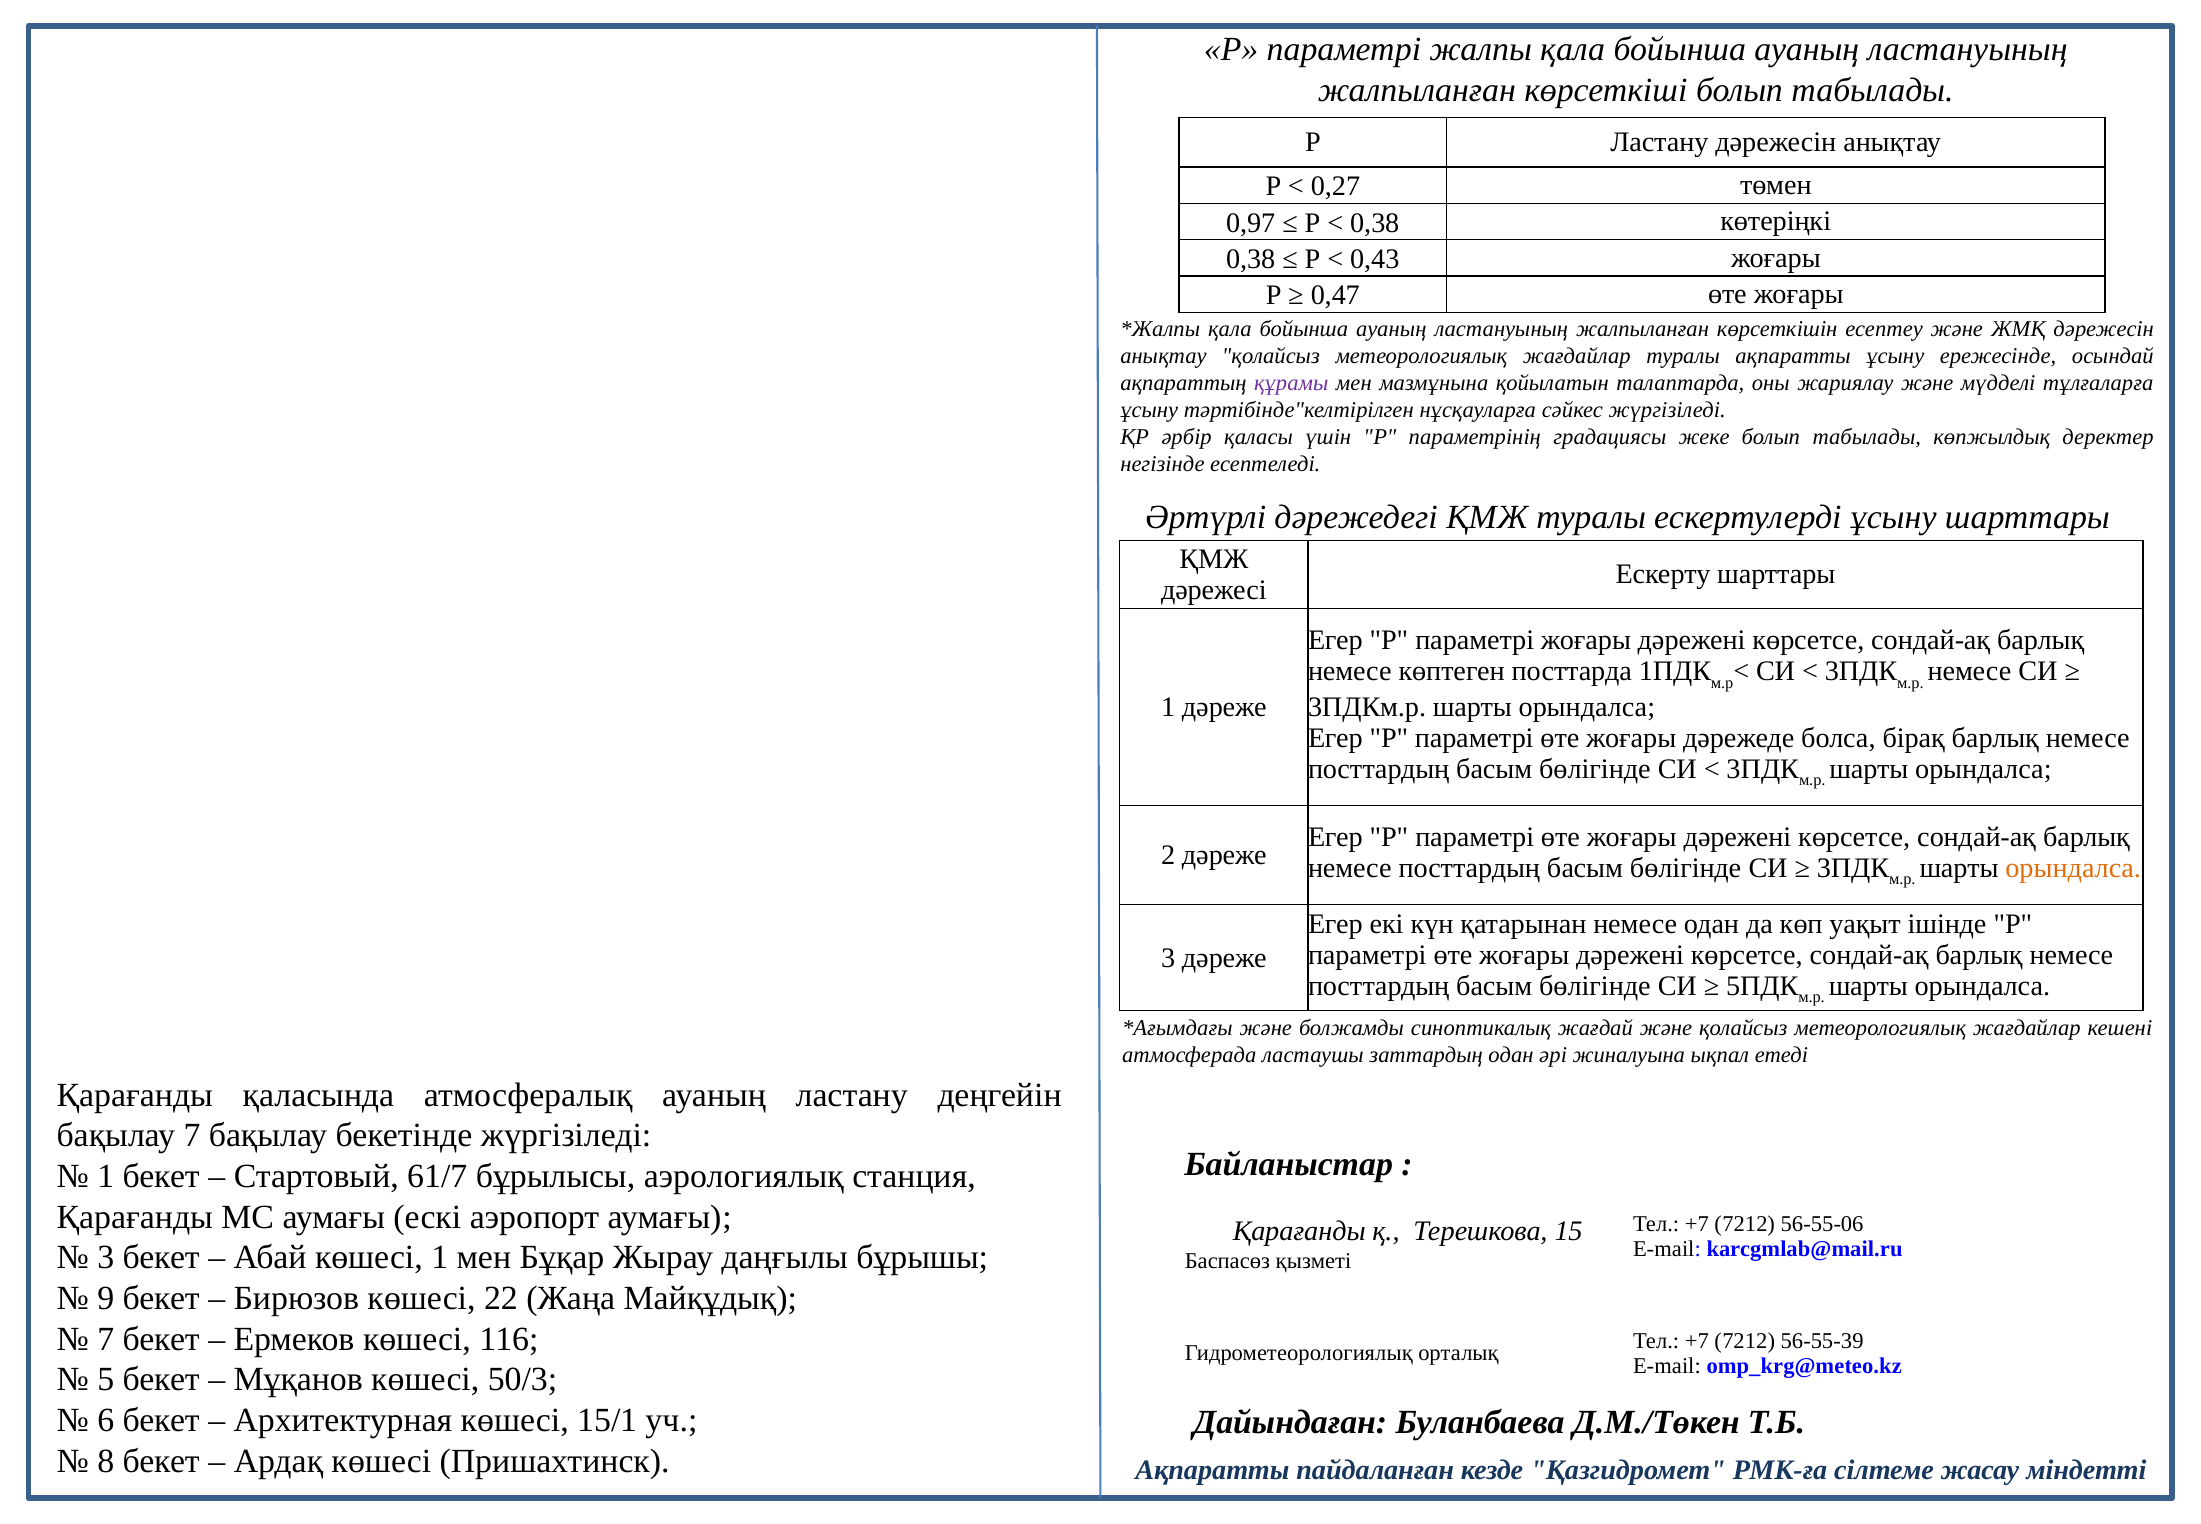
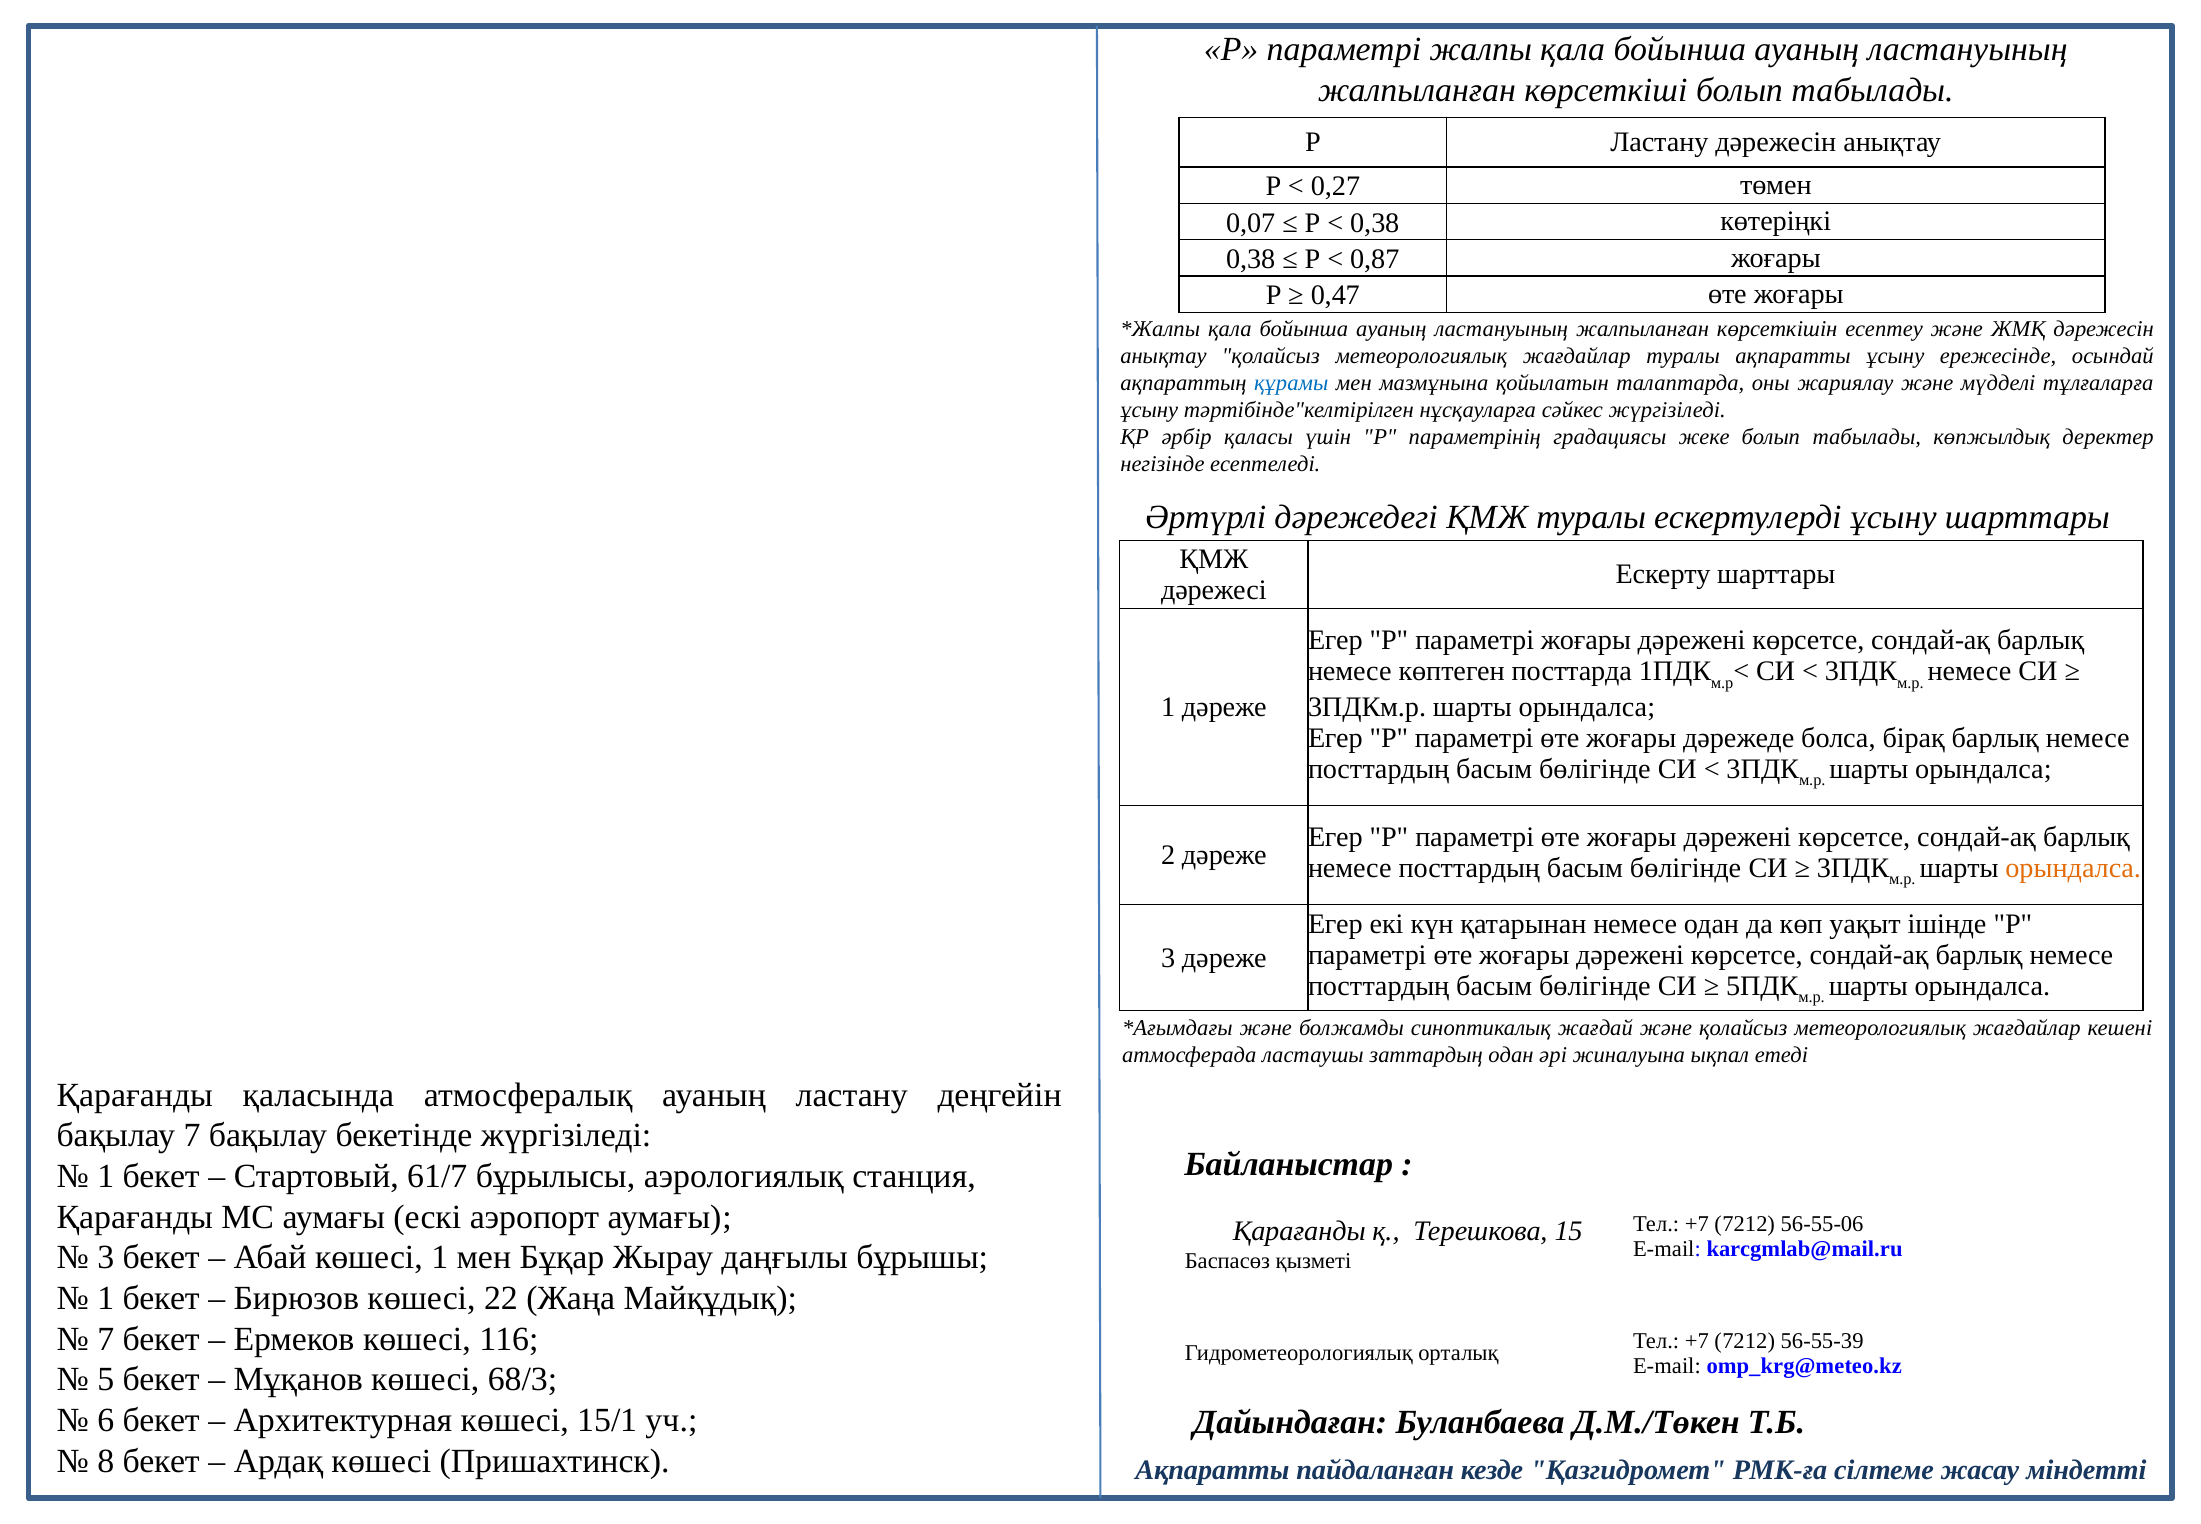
0,97: 0,97 -> 0,07
0,43: 0,43 -> 0,87
құрамы colour: purple -> blue
9 at (106, 1298): 9 -> 1
50/3: 50/3 -> 68/3
